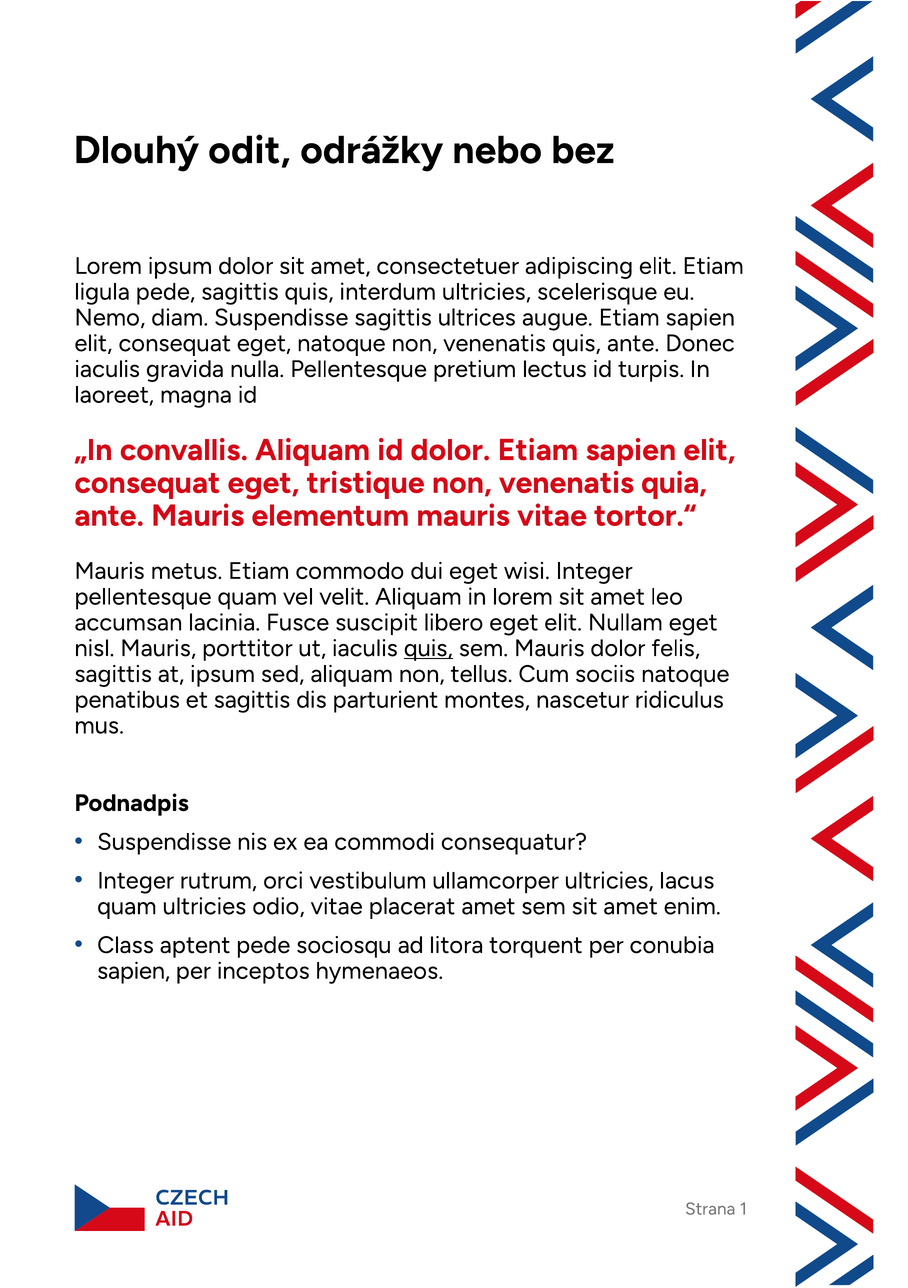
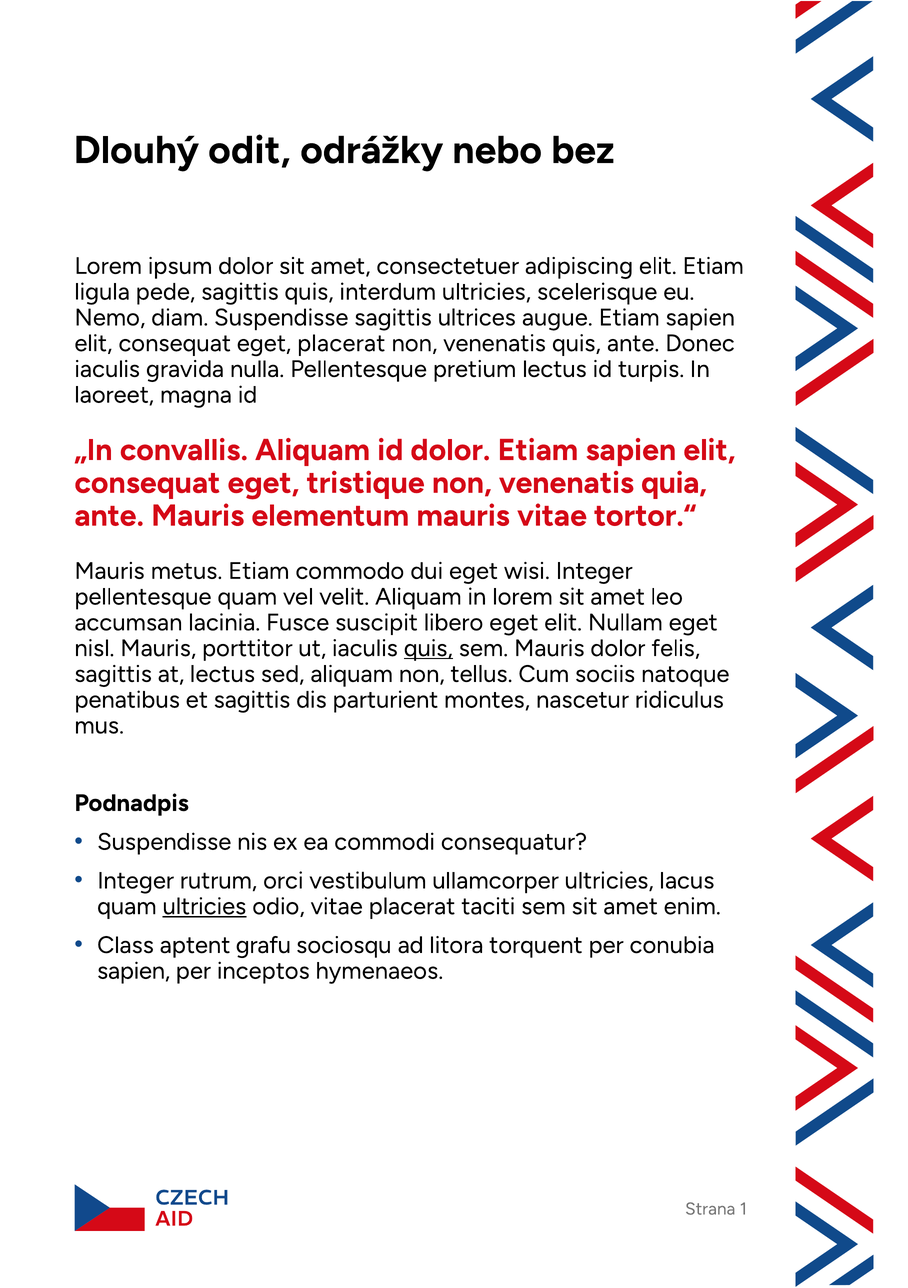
eget natoque: natoque -> placerat
at ipsum: ipsum -> lectus
ultricies at (204, 907) underline: none -> present
placerat amet: amet -> taciti
aptent pede: pede -> grafu
